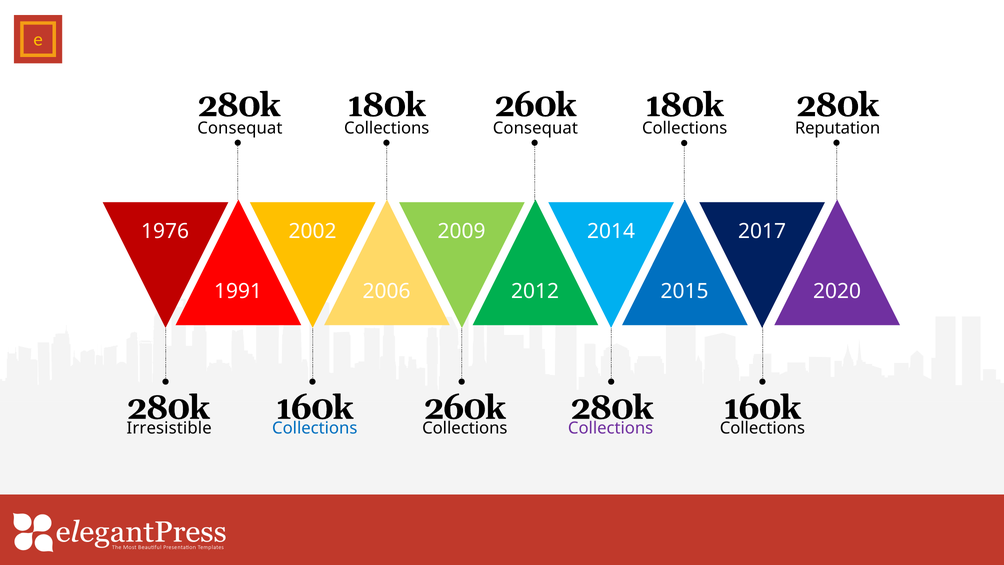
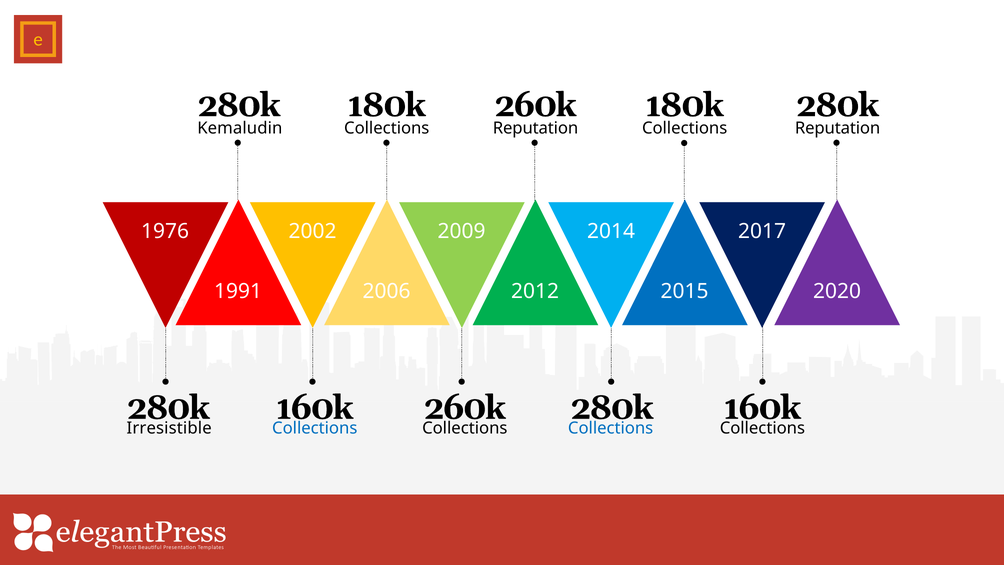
Consequat at (240, 128): Consequat -> Kemaludin
Consequat at (535, 128): Consequat -> Reputation
Collections at (611, 428) colour: purple -> blue
